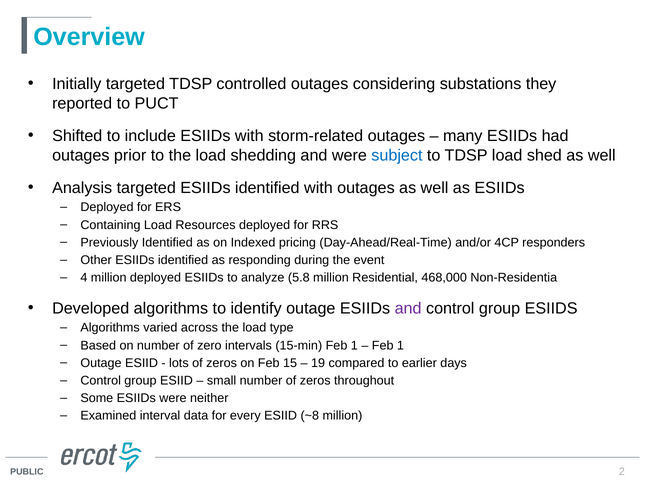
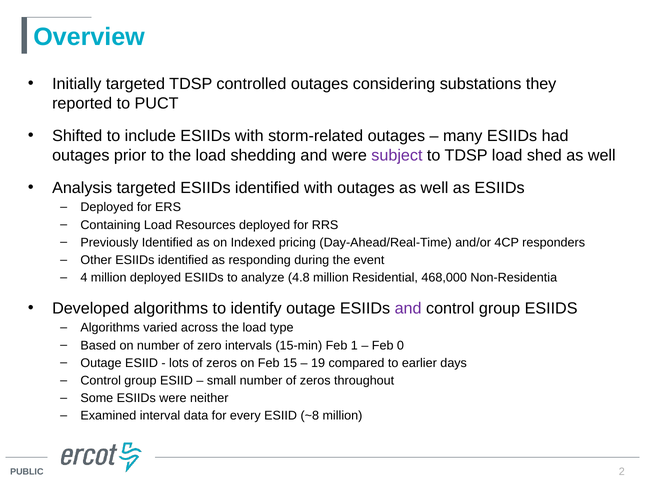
subject colour: blue -> purple
5.8: 5.8 -> 4.8
1 at (400, 346): 1 -> 0
